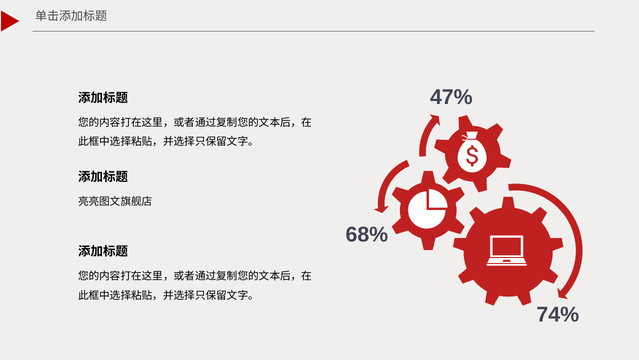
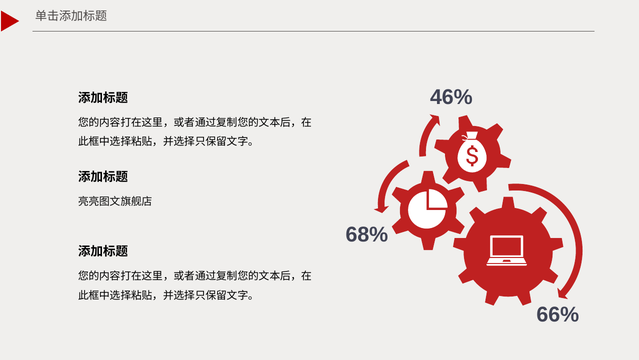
47%: 47% -> 46%
74%: 74% -> 66%
